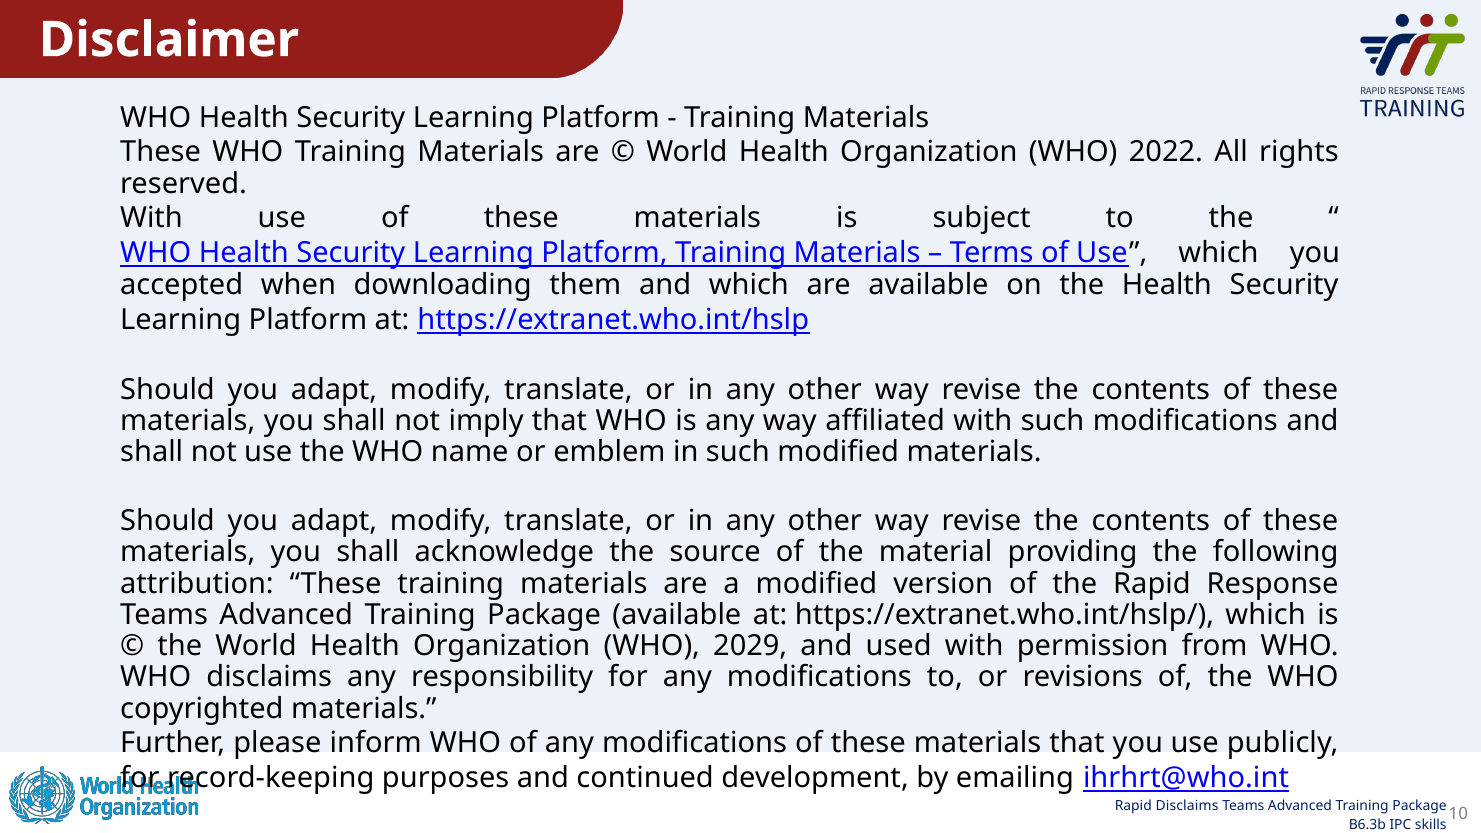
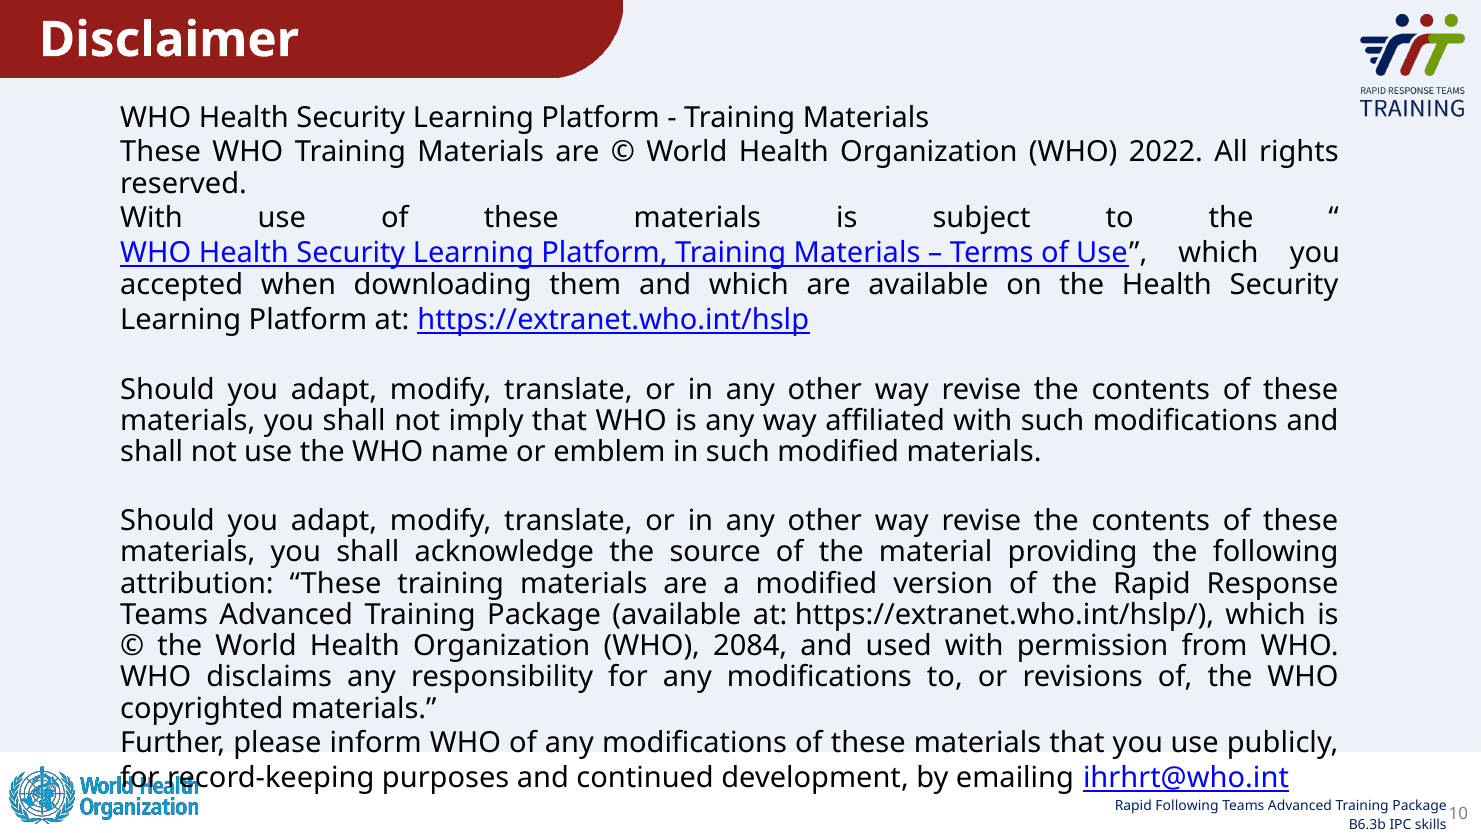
2029: 2029 -> 2084
Rapid Disclaims: Disclaims -> Following
